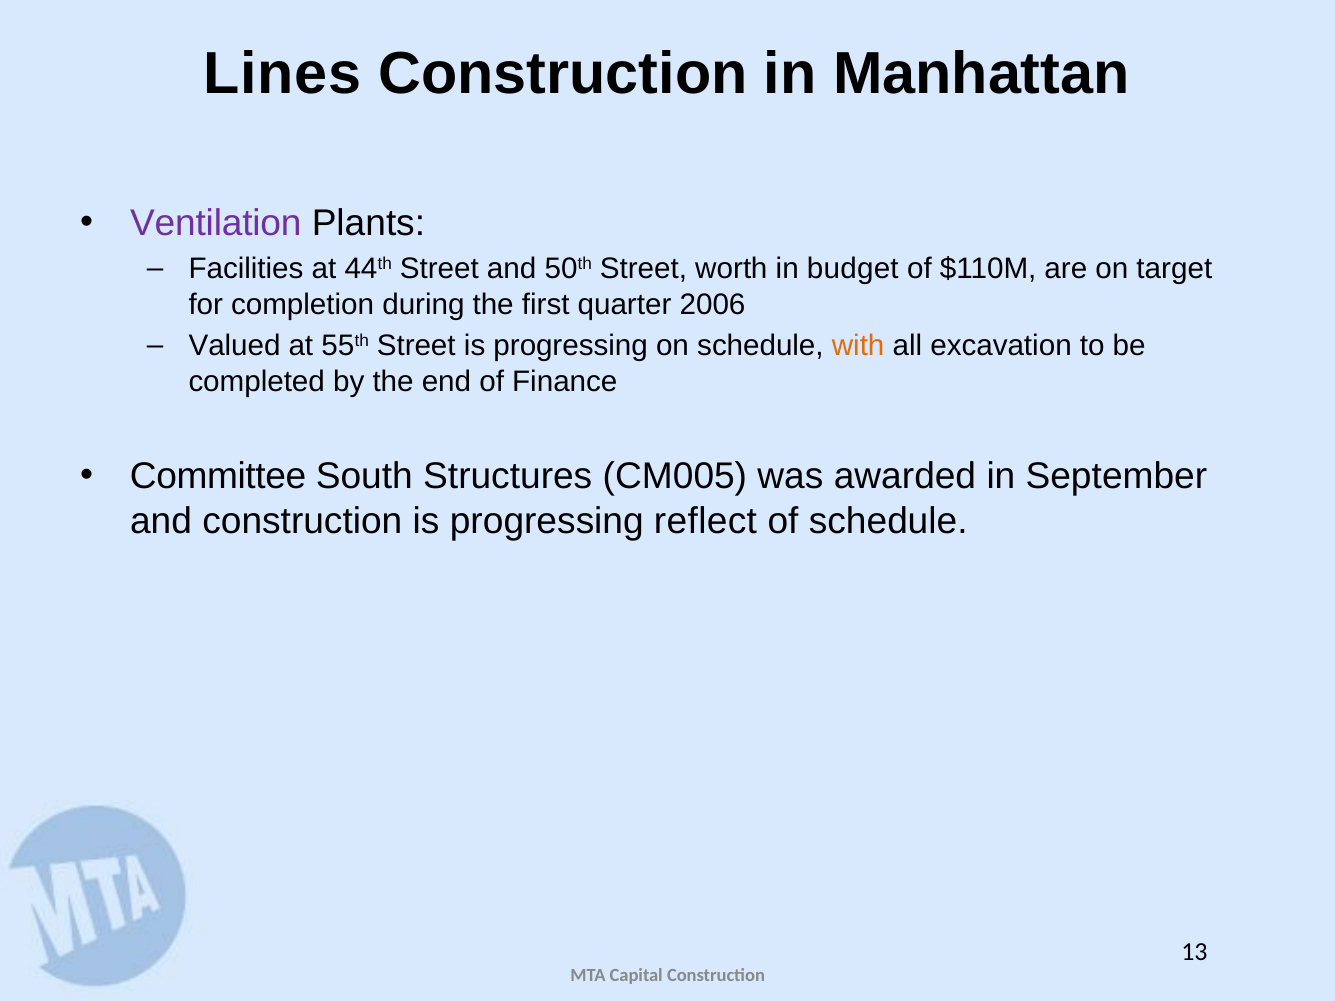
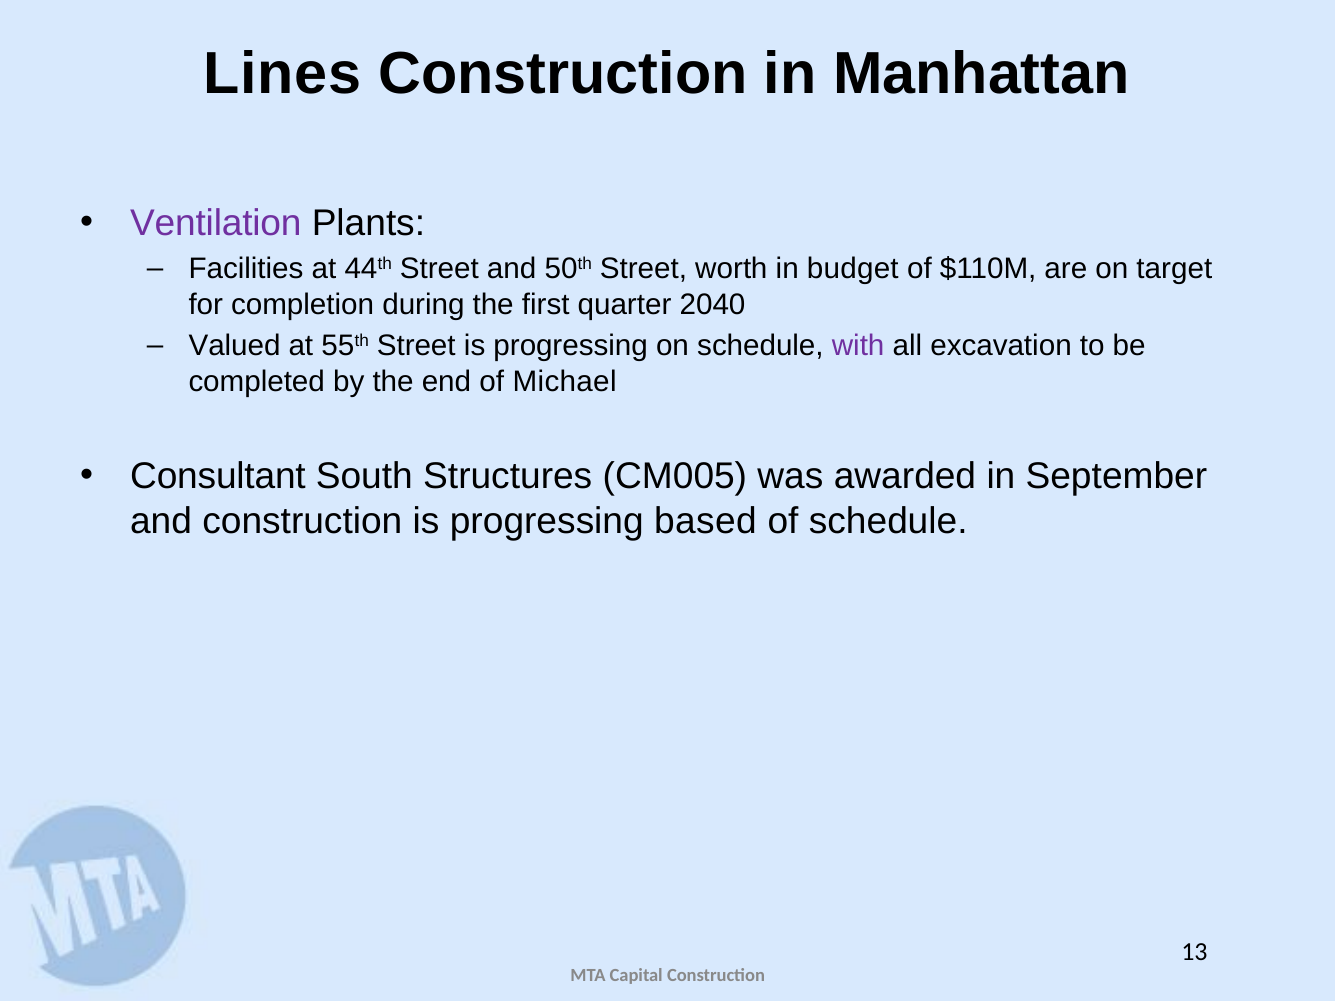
2006: 2006 -> 2040
with colour: orange -> purple
Finance: Finance -> Michael
Committee: Committee -> Consultant
reflect: reflect -> based
